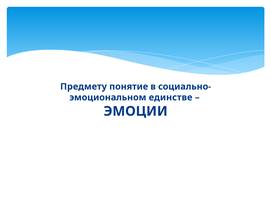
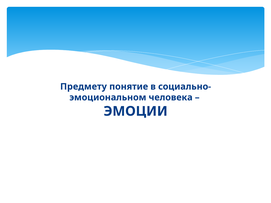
единстве: единстве -> человека
